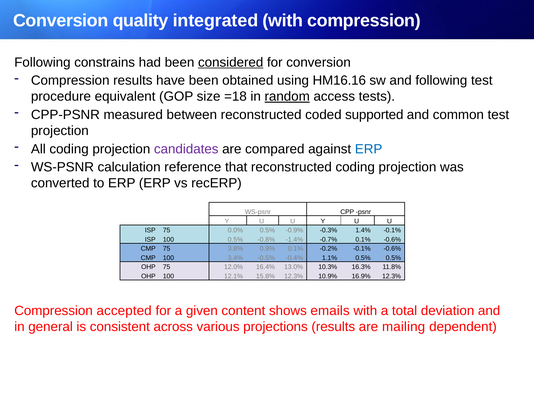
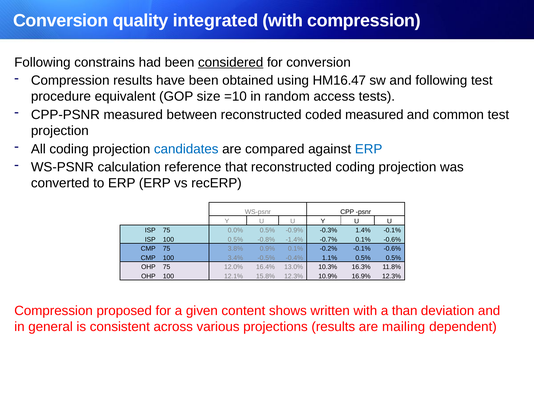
HM16.16: HM16.16 -> HM16.47
=18: =18 -> =10
random underline: present -> none
coded supported: supported -> measured
candidates colour: purple -> blue
accepted: accepted -> proposed
emails: emails -> written
total: total -> than
